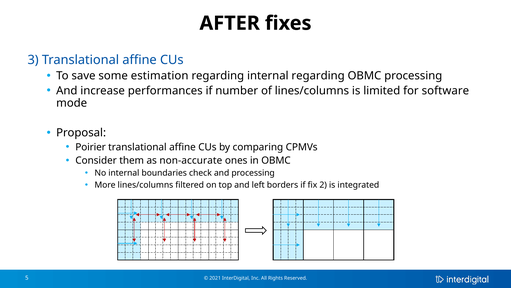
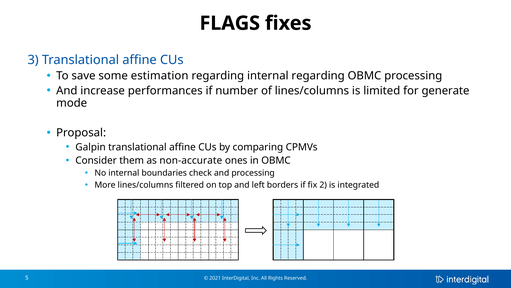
AFTER: AFTER -> FLAGS
software: software -> generate
Poirier: Poirier -> Galpin
